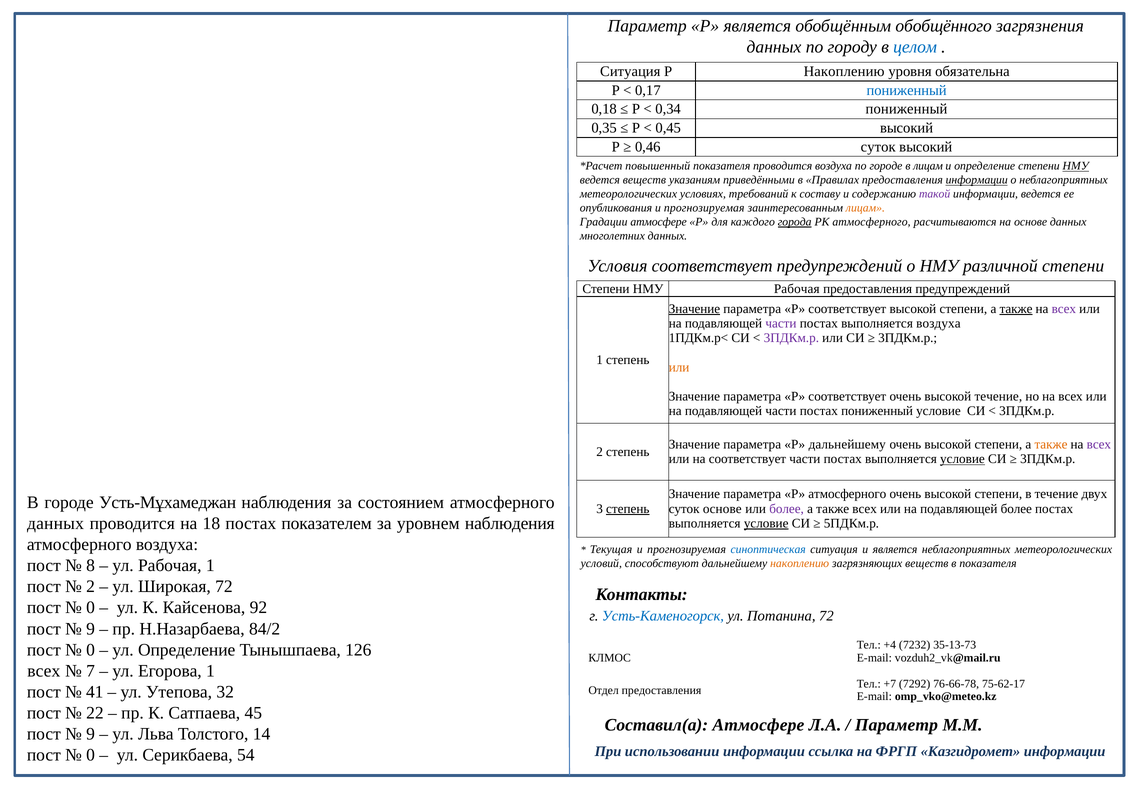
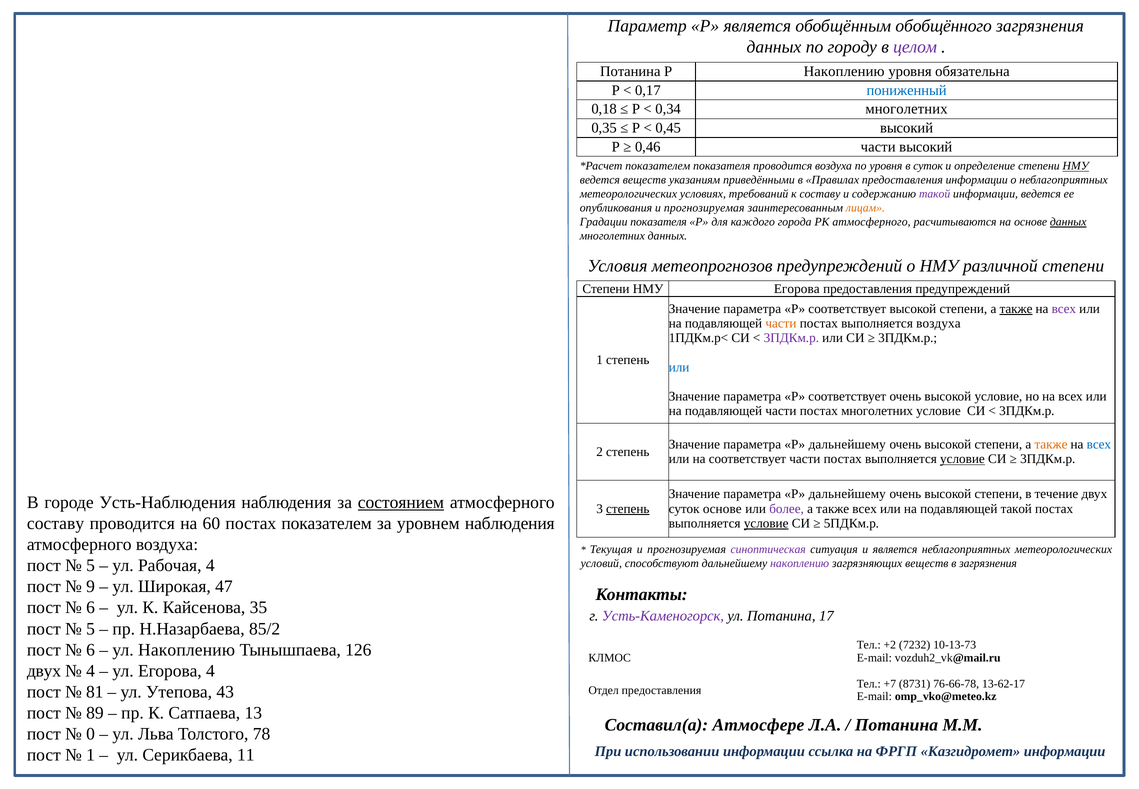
целом colour: blue -> purple
Ситуация at (630, 71): Ситуация -> Потанина
0,34 пониженный: пониженный -> многолетних
0,46 суток: суток -> части
повышенный at (658, 166): повышенный -> показателем
по городе: городе -> уровня
в лицам: лицам -> суток
информации at (977, 180) underline: present -> none
Градации атмосфере: атмосфере -> показателя
города underline: present -> none
данных at (1068, 222) underline: none -> present
Условия соответствует: соответствует -> метеопрогнозов
НМУ Рабочая: Рабочая -> Егорова
Значение at (694, 309) underline: present -> none
части at (781, 323) colour: purple -> orange
или at (679, 367) colour: orange -> blue
высокой течение: течение -> условие
постах пониженный: пониженный -> многолетних
всех at (1099, 444) colour: purple -> blue
атмосферного at (847, 494): атмосферного -> дальнейшему
Усть-Мұхамеджан: Усть-Мұхамеджан -> Усть-Наблюдения
состоянием underline: none -> present
подавляющей более: более -> такой
данных at (55, 523): данных -> составу
18: 18 -> 60
синоптическая colour: blue -> purple
8 at (91, 565): 8 -> 5
Рабочая 1: 1 -> 4
накоплению at (800, 563) colour: orange -> purple
в показателя: показателя -> загрязнения
2 at (91, 586): 2 -> 9
Широкая 72: 72 -> 47
0 at (91, 607): 0 -> 6
92: 92 -> 35
Усть-Каменогорск colour: blue -> purple
Потанина 72: 72 -> 17
9 at (91, 628): 9 -> 5
84/2: 84/2 -> 85/2
+4: +4 -> +2
35-13-73: 35-13-73 -> 10-13-73
0 at (91, 649): 0 -> 6
ул Определение: Определение -> Накоплению
всех at (44, 670): всех -> двух
7 at (91, 670): 7 -> 4
Егорова 1: 1 -> 4
7292: 7292 -> 8731
75-62-17: 75-62-17 -> 13-62-17
41: 41 -> 81
32: 32 -> 43
22: 22 -> 89
45: 45 -> 13
Параметр at (896, 725): Параметр -> Потанина
9 at (91, 733): 9 -> 0
14: 14 -> 78
0 at (91, 755): 0 -> 1
54: 54 -> 11
